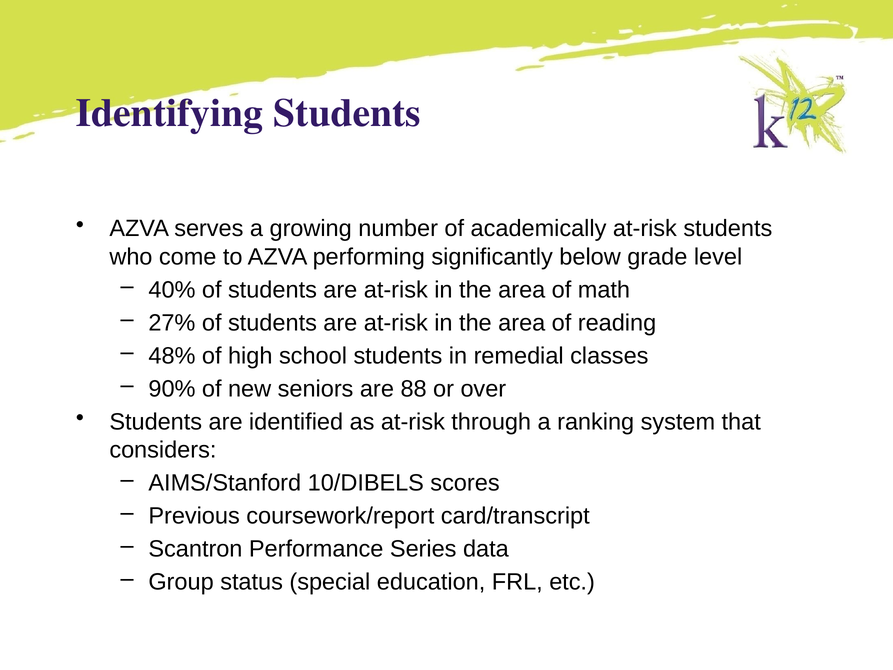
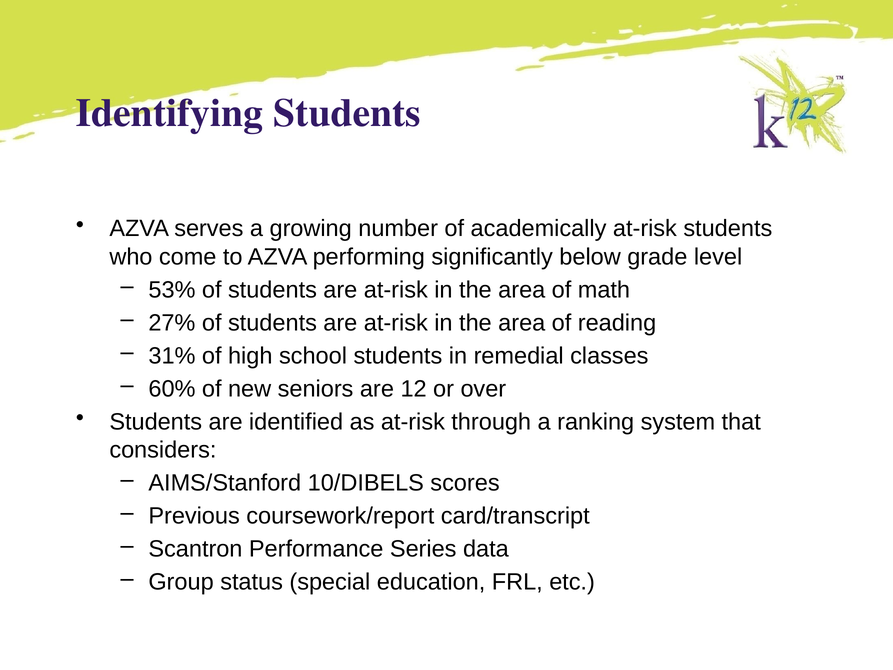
40%: 40% -> 53%
48%: 48% -> 31%
90%: 90% -> 60%
88: 88 -> 12
